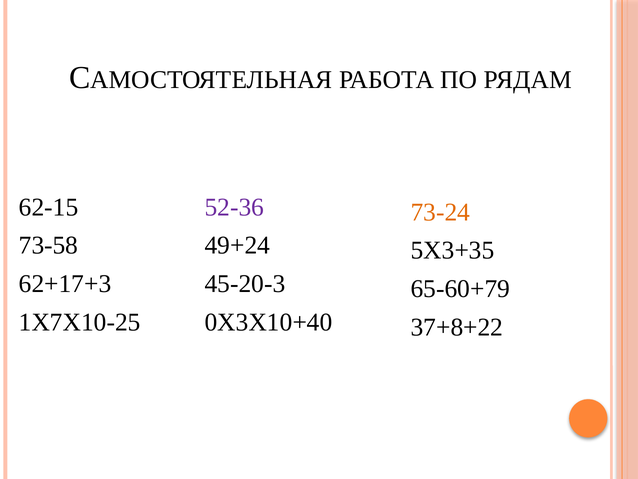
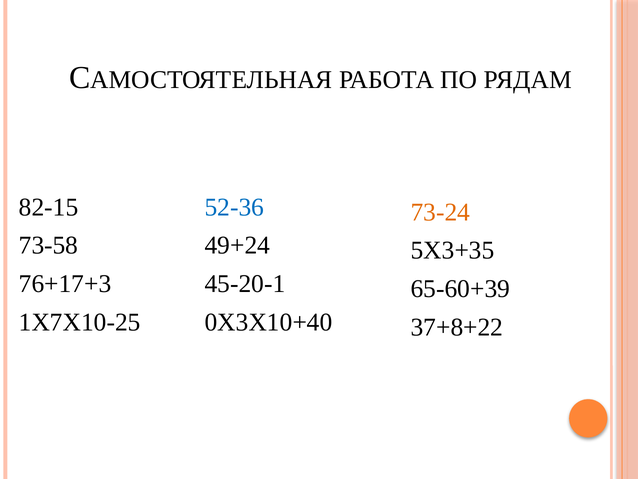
62-15: 62-15 -> 82-15
52-36 colour: purple -> blue
62+17+3: 62+17+3 -> 76+17+3
45-20-3: 45-20-3 -> 45-20-1
65-60+79: 65-60+79 -> 65-60+39
